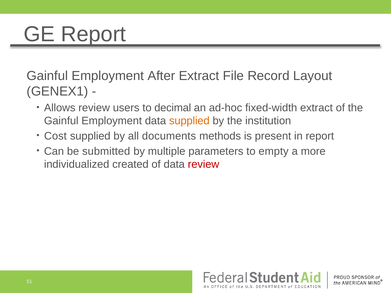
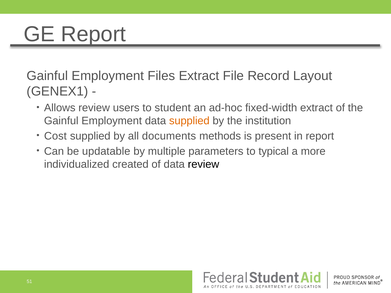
After: After -> Files
decimal: decimal -> student
submitted: submitted -> updatable
empty: empty -> typical
review at (203, 164) colour: red -> black
